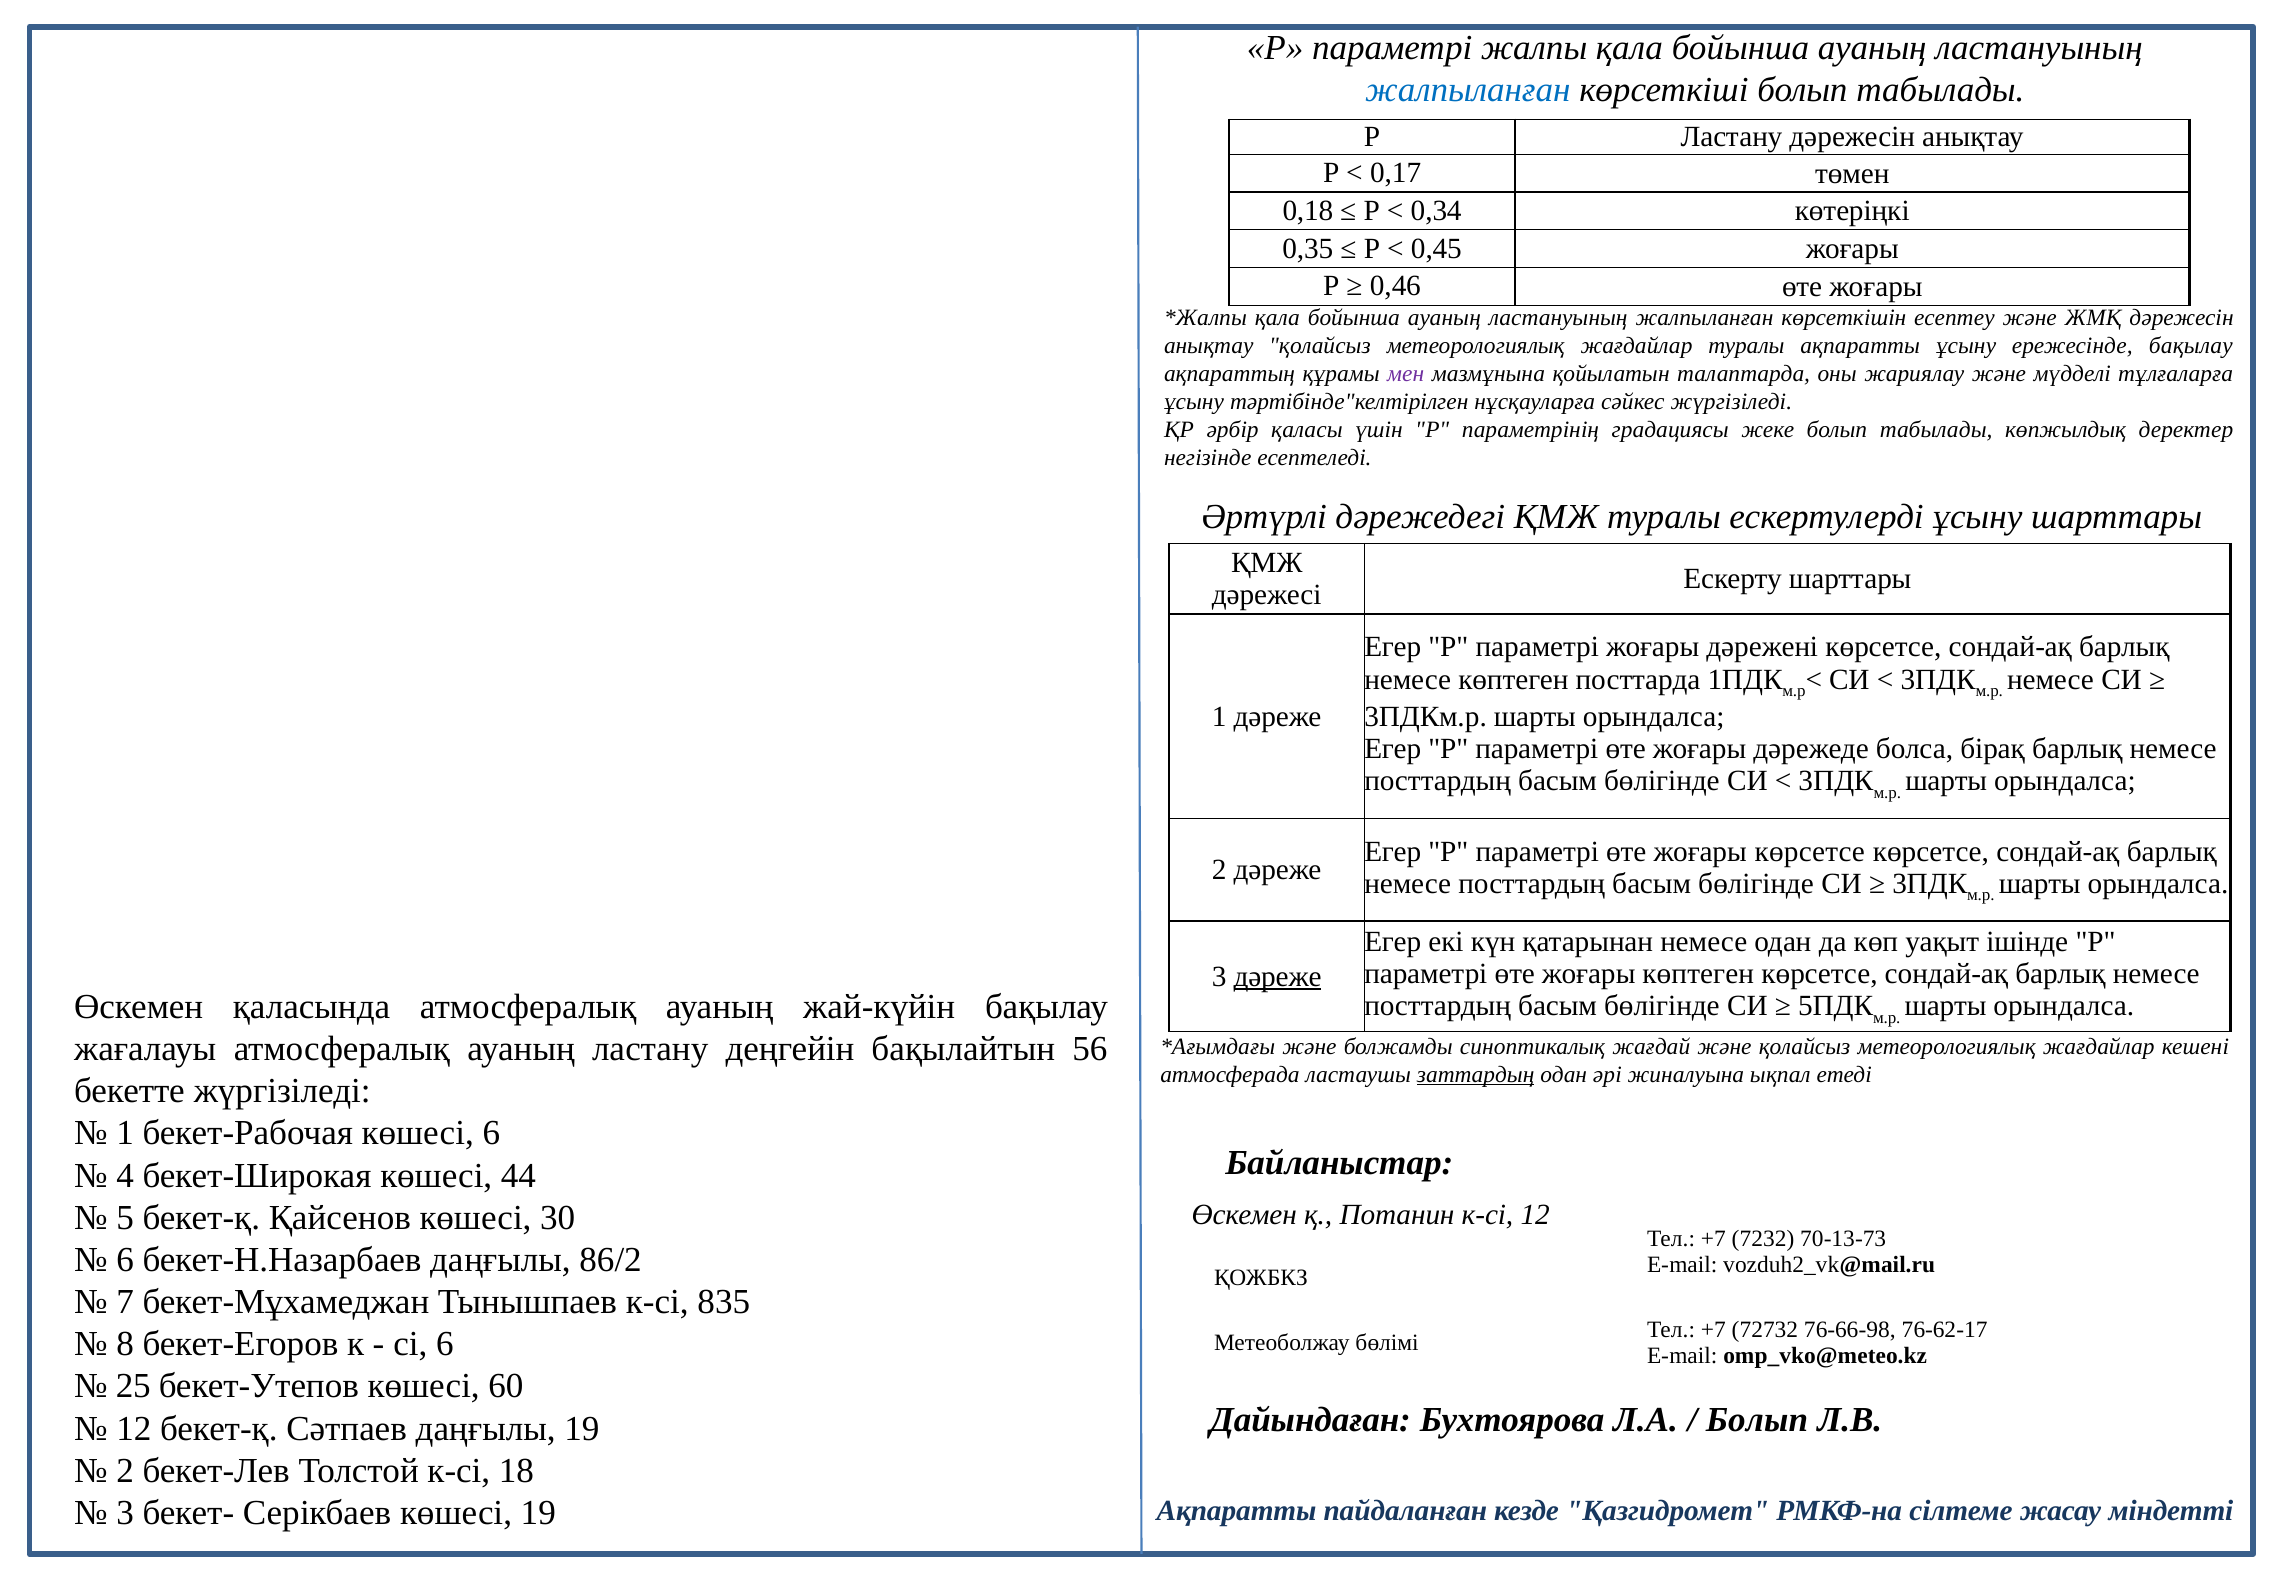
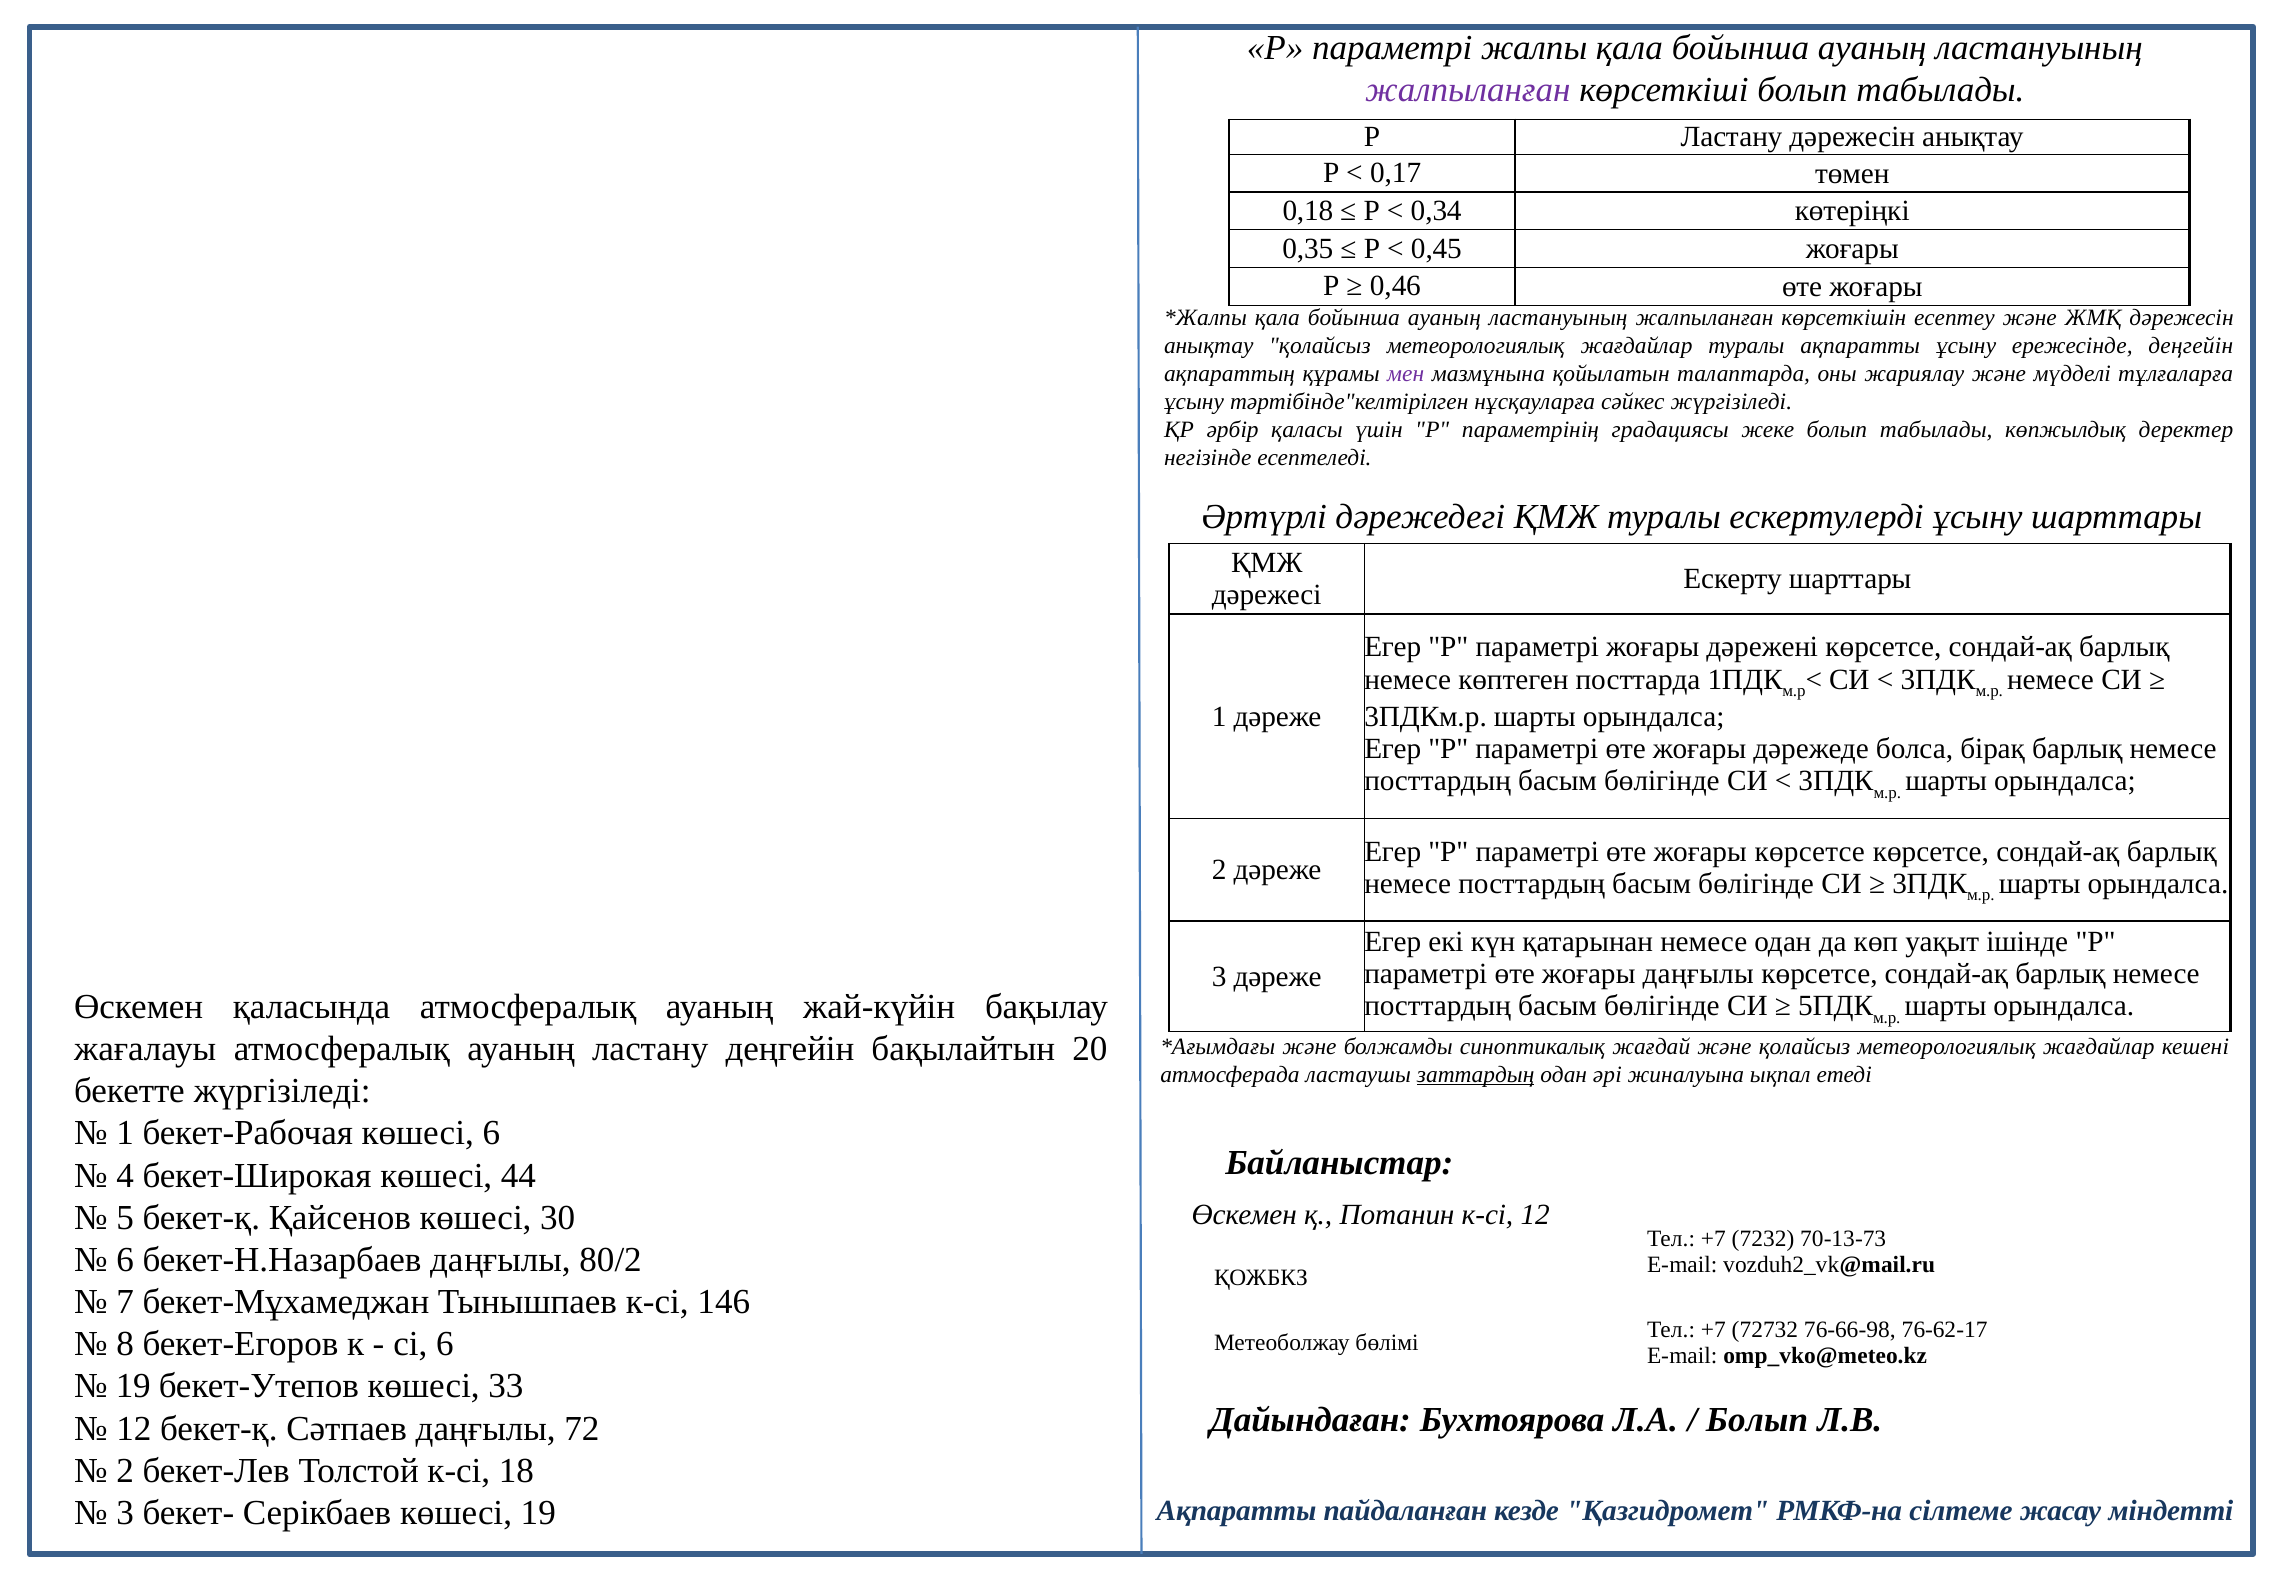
жалпыланған at (1468, 90) colour: blue -> purple
ережесінде бақылау: бақылау -> деңгейін
жоғары көптеген: көптеген -> даңғылы
дәреже at (1278, 976) underline: present -> none
56: 56 -> 20
86/2: 86/2 -> 80/2
835: 835 -> 146
25 at (133, 1386): 25 -> 19
60: 60 -> 33
даңғылы 19: 19 -> 72
